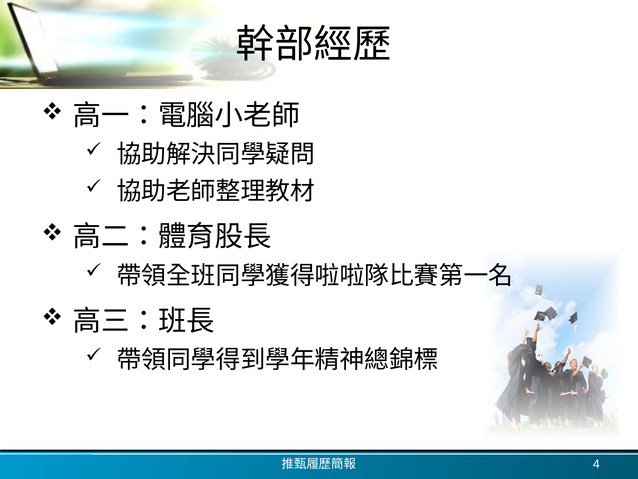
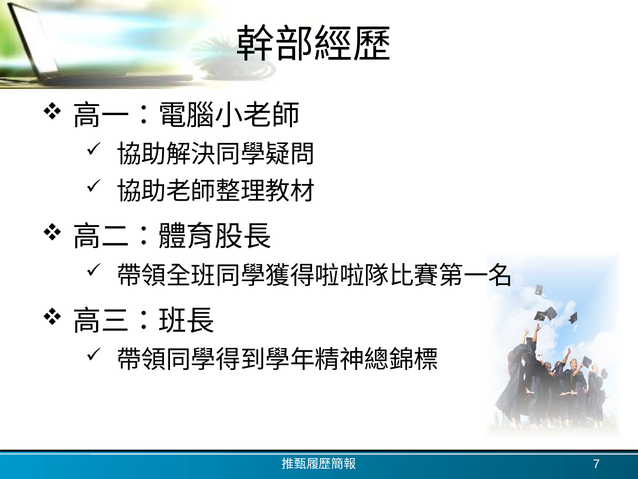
4: 4 -> 7
